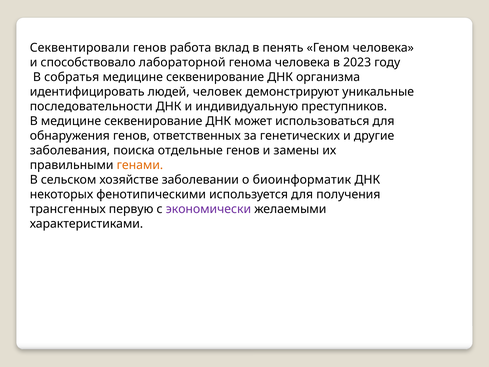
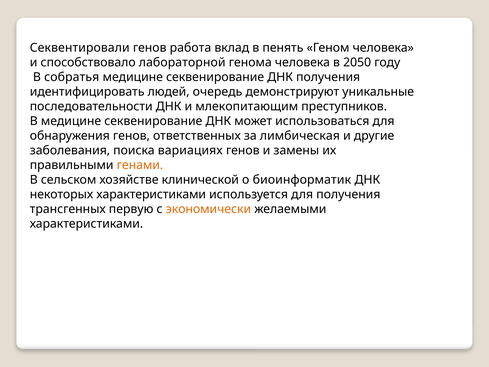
2023: 2023 -> 2050
ДНК организма: организма -> получения
человек: человек -> очередь
индивидуальную: индивидуальную -> млекопитающим
генетических: генетических -> лимбическая
отдельные: отдельные -> вариациях
заболевании: заболевании -> клинической
некоторых фенотипическими: фенотипическими -> характеристиками
экономически colour: purple -> orange
